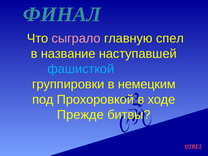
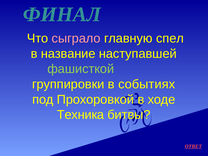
фашисткой colour: light blue -> light green
немецким: немецким -> событиях
Прежде: Прежде -> Техника
